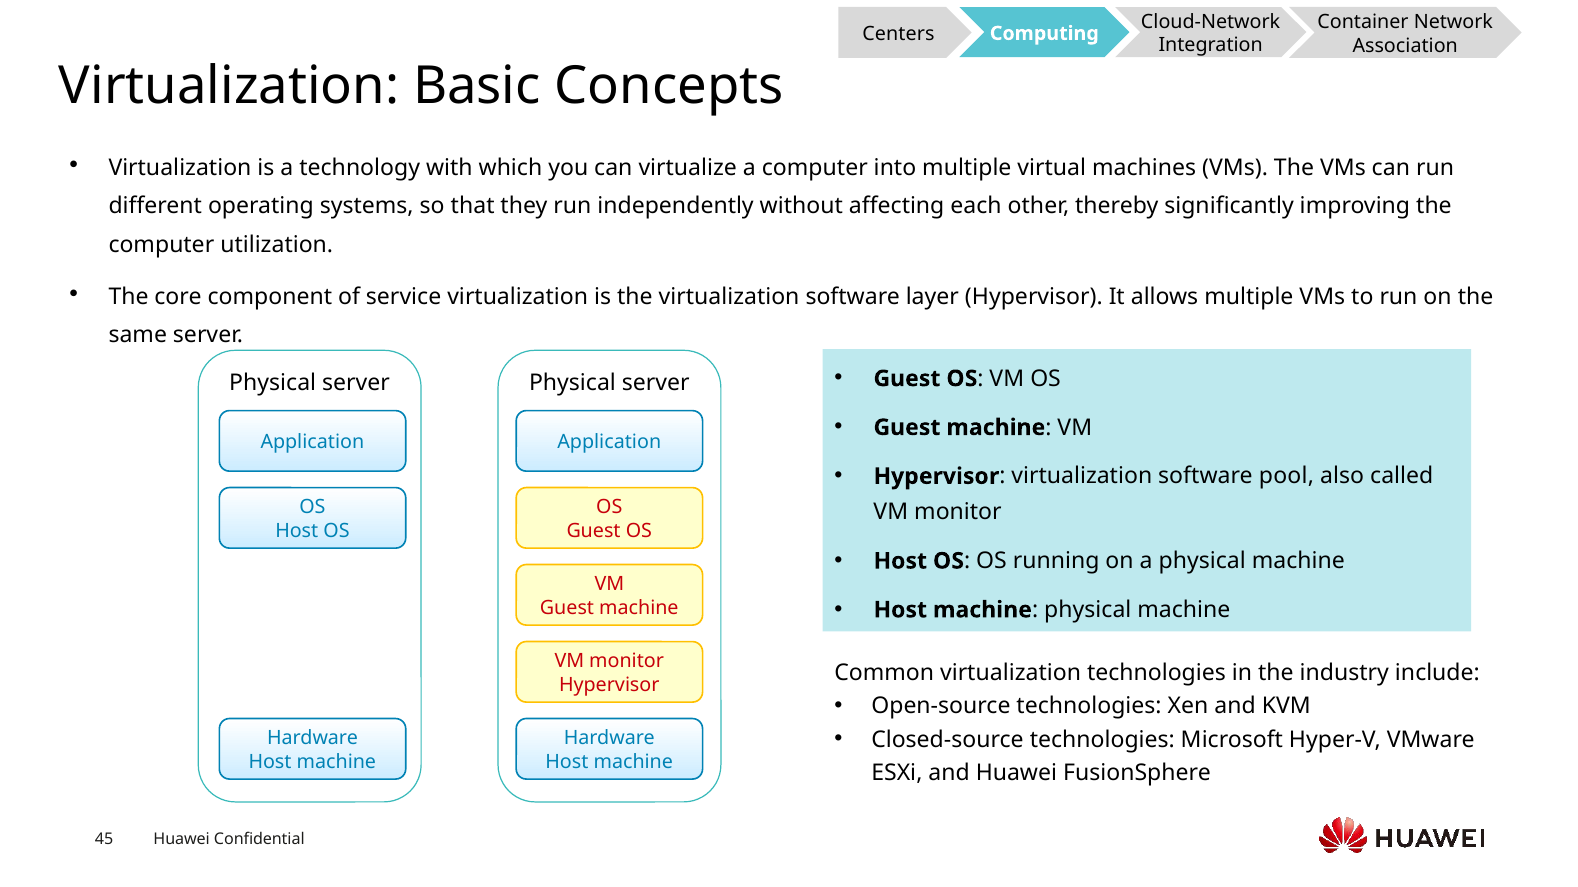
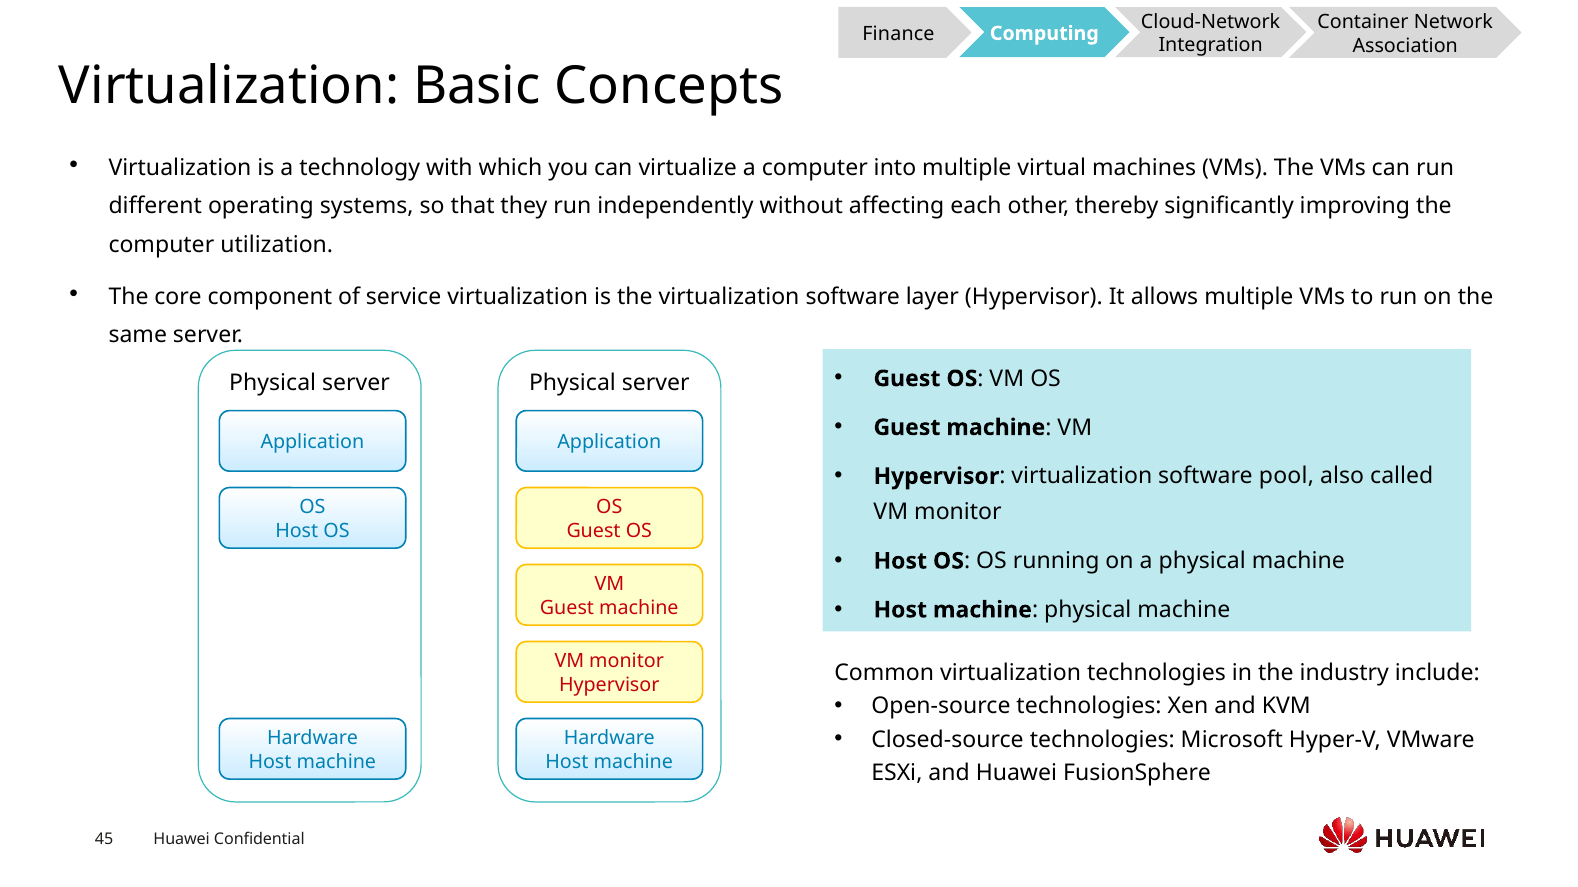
Centers: Centers -> Finance
